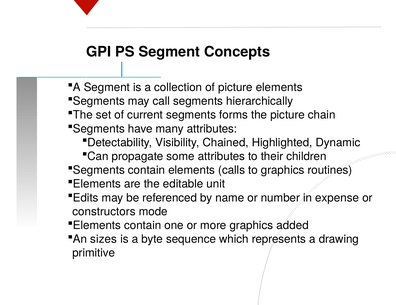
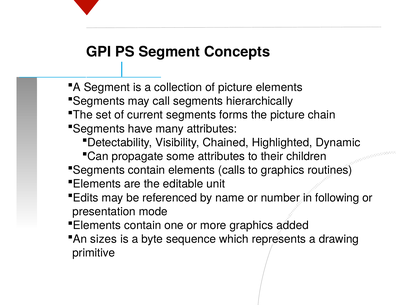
expense: expense -> following
constructors: constructors -> presentation
